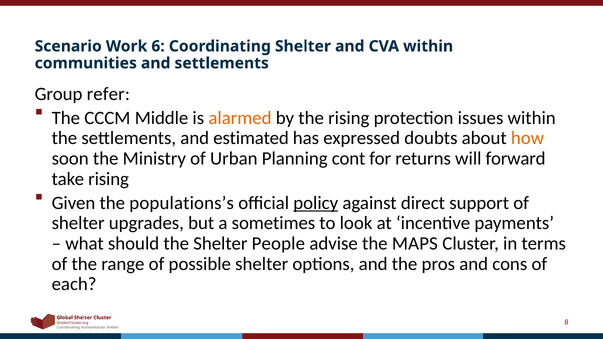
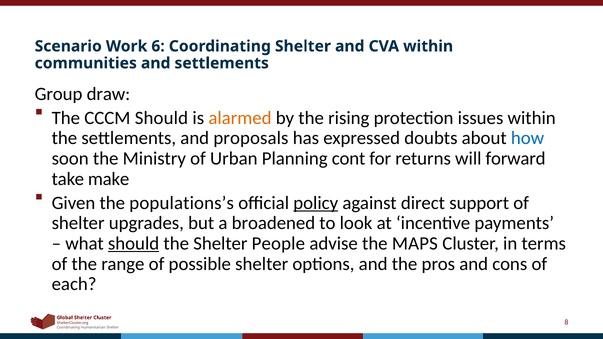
refer: refer -> draw
CCCM Middle: Middle -> Should
estimated: estimated -> proposals
how colour: orange -> blue
take rising: rising -> make
sometimes: sometimes -> broadened
should at (134, 244) underline: none -> present
